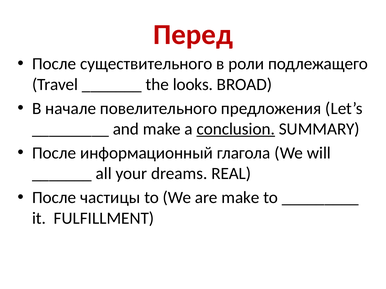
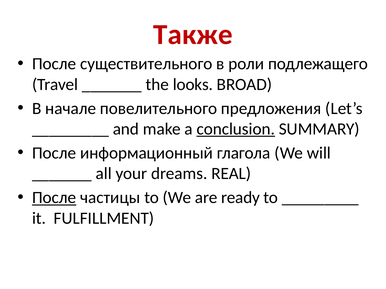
Перед: Перед -> Также
После at (54, 198) underline: none -> present
are make: make -> ready
